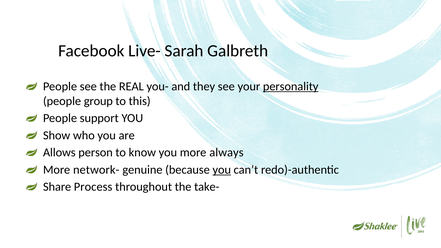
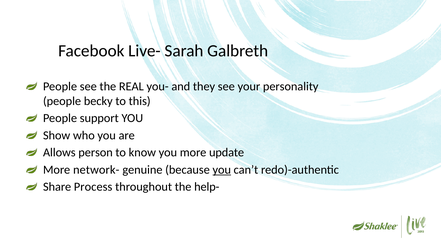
personality underline: present -> none
group: group -> becky
always: always -> update
take-: take- -> help-
